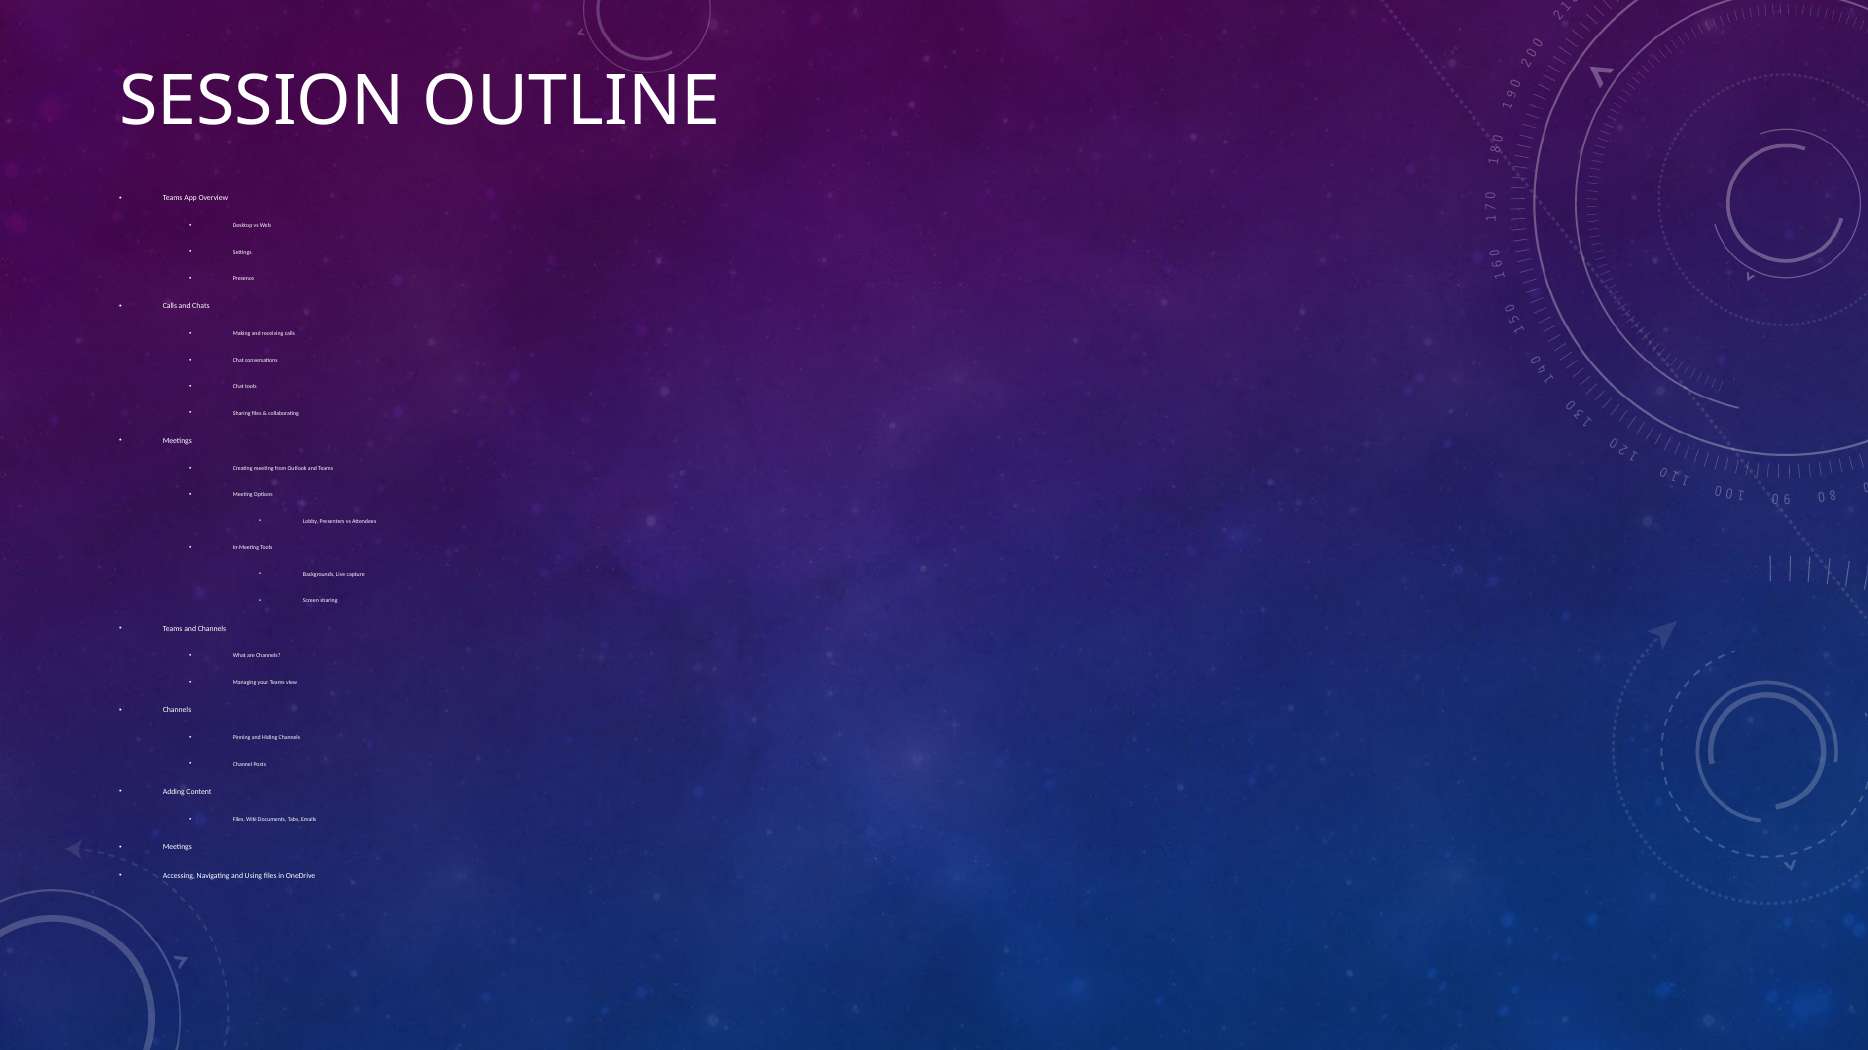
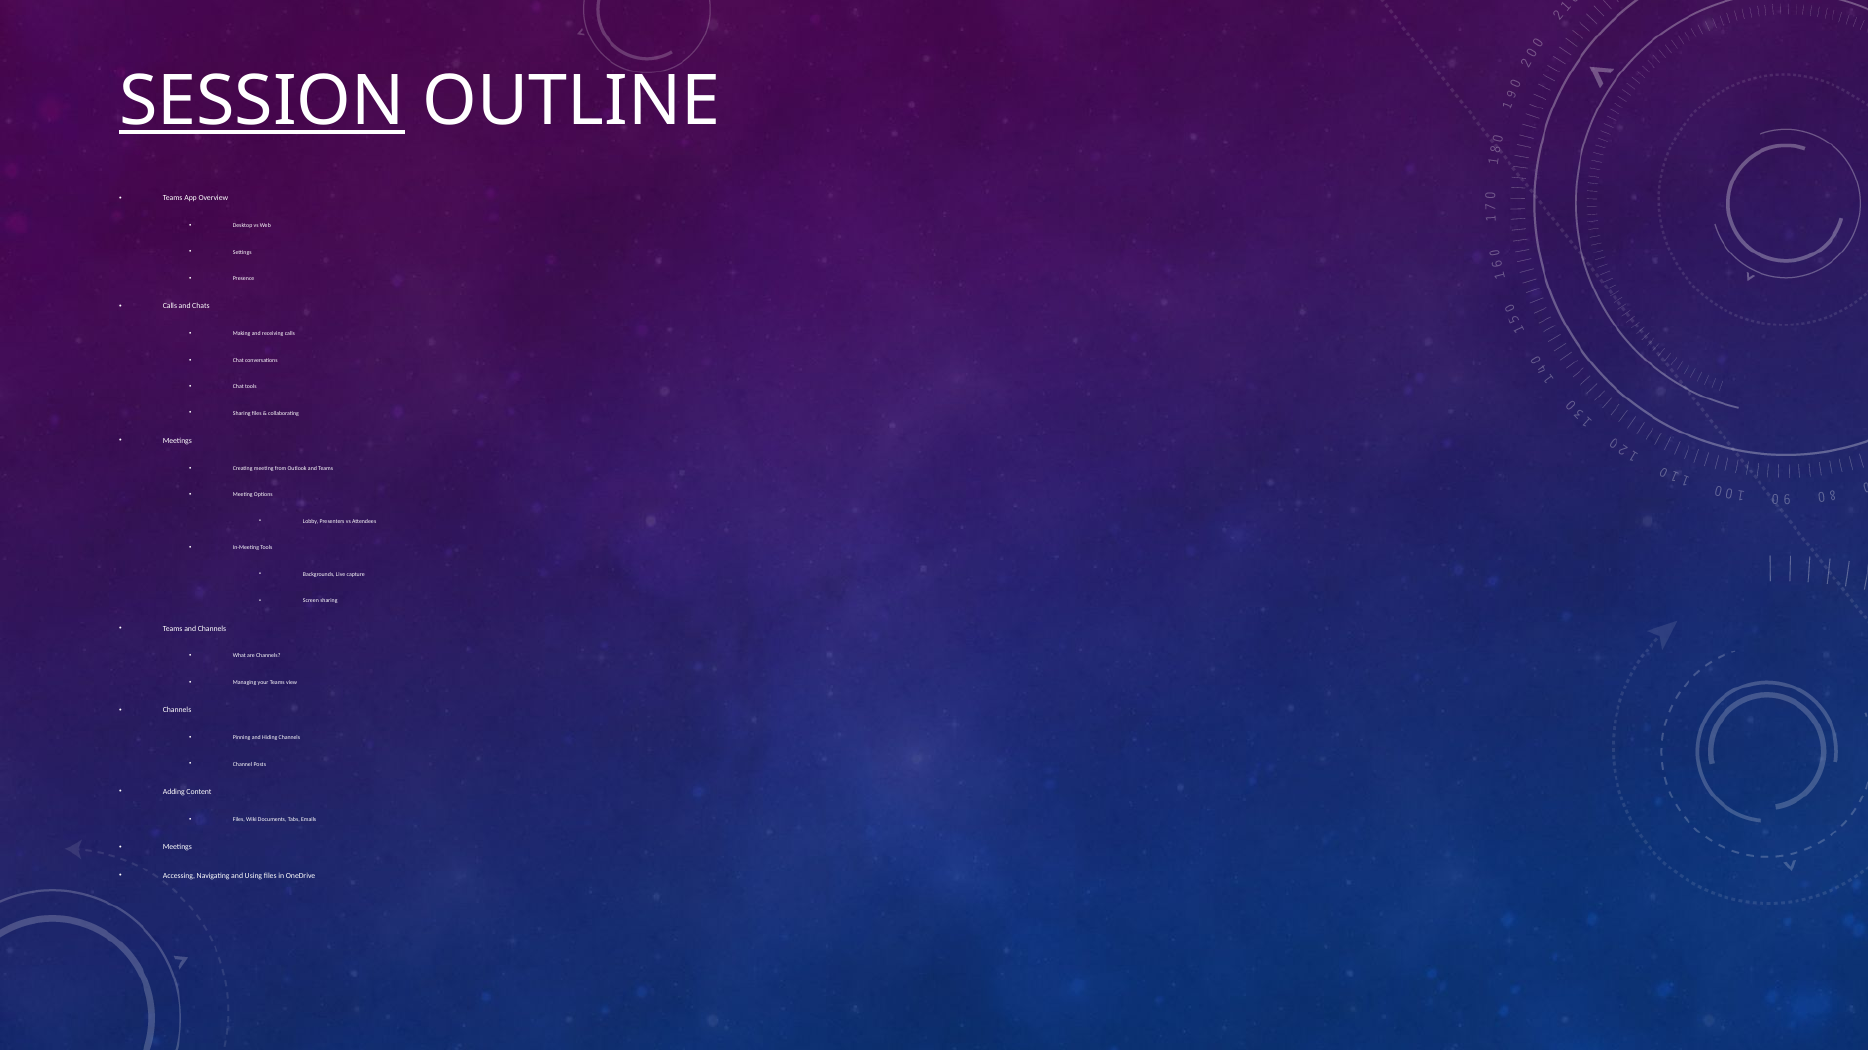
SESSION underline: none -> present
